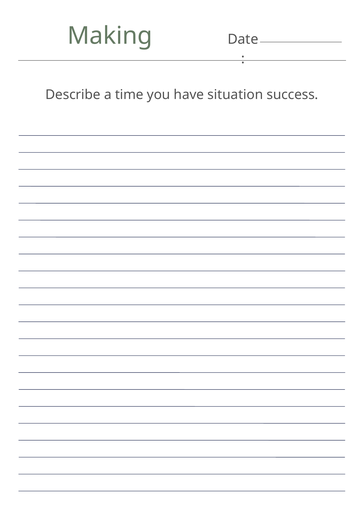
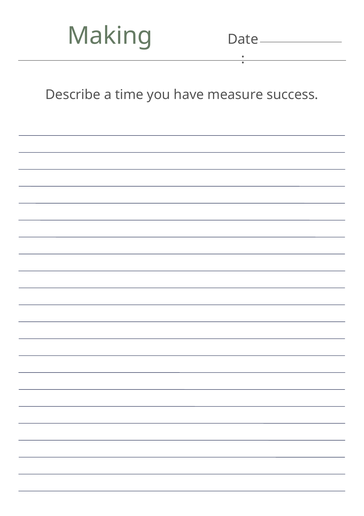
situation: situation -> measure
